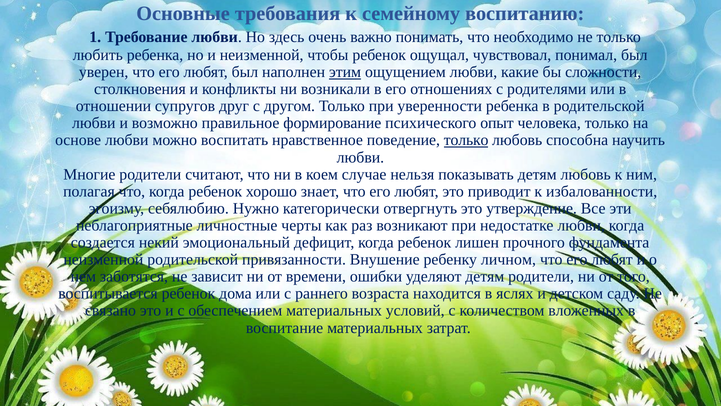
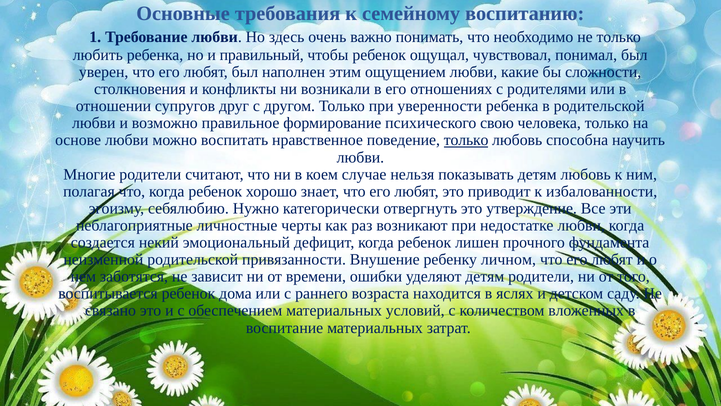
и неизменной: неизменной -> правильный
этим underline: present -> none
опыт: опыт -> свою
